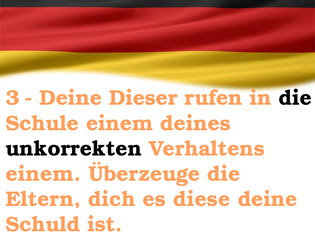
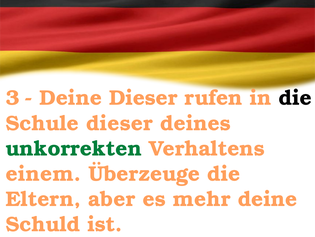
Schule einem: einem -> dieser
unkorrekten colour: black -> green
dich: dich -> aber
diese: diese -> mehr
